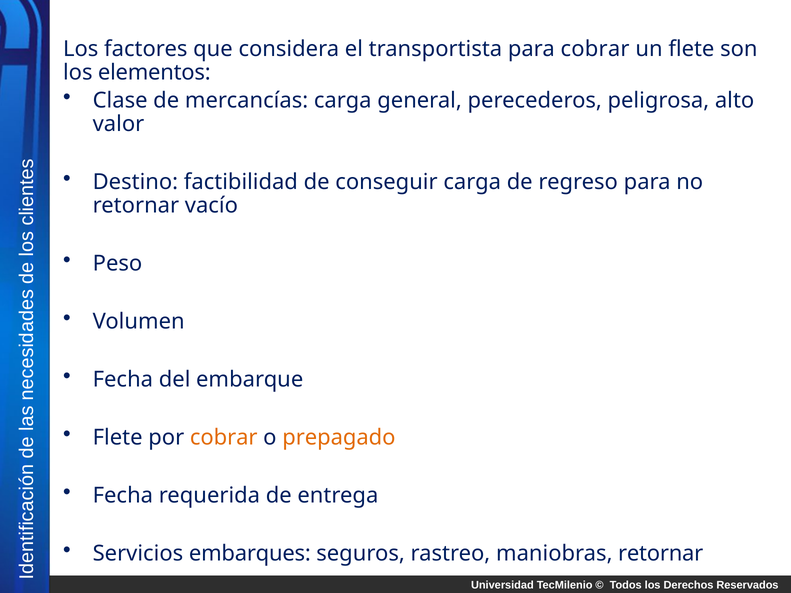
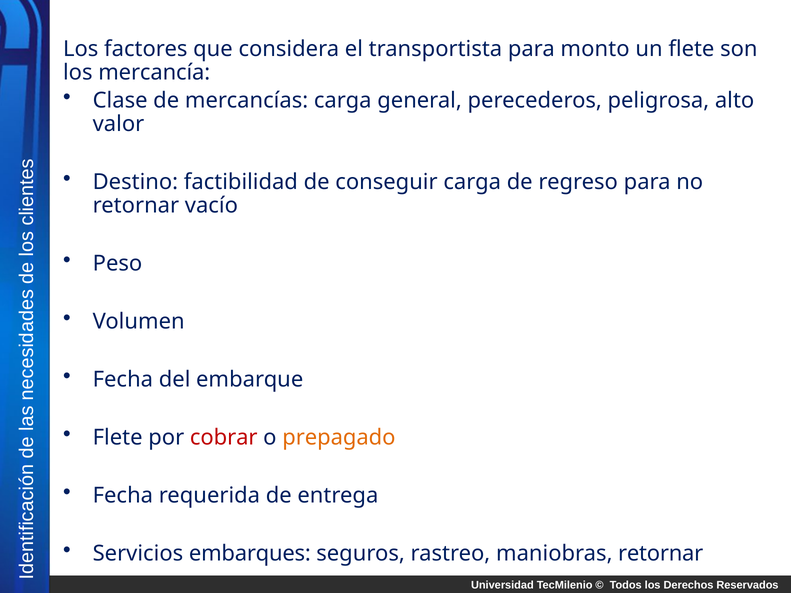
para cobrar: cobrar -> monto
elementos: elementos -> mercancía
cobrar at (224, 438) colour: orange -> red
